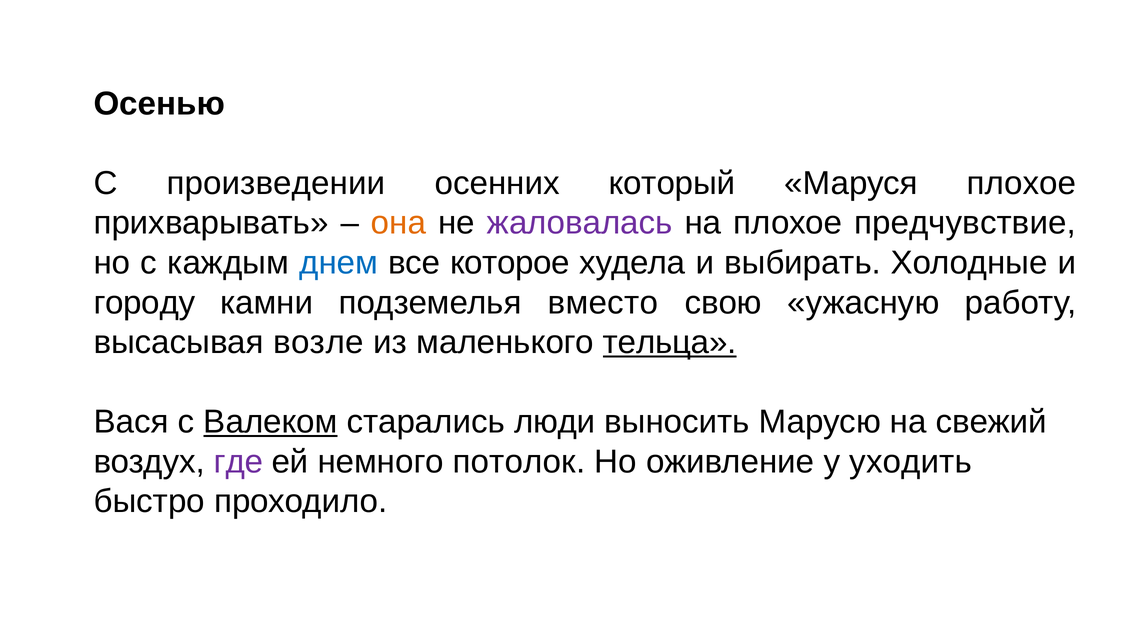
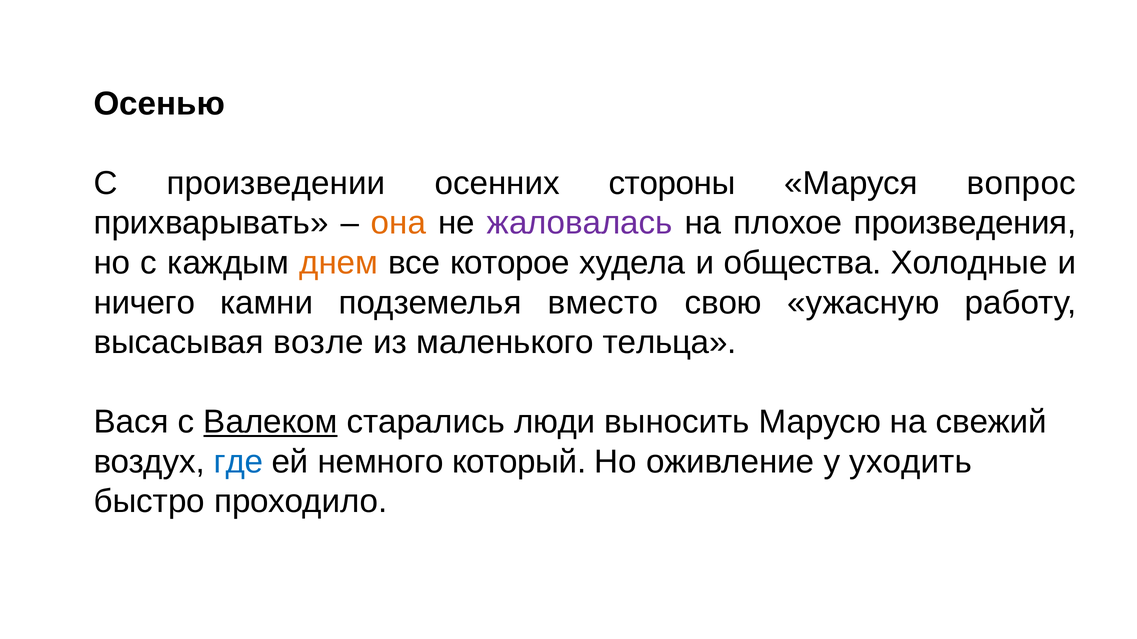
который: который -> стороны
Маруся плохое: плохое -> вопрос
предчувствие: предчувствие -> произведения
днем colour: blue -> orange
выбирать: выбирать -> общества
городу: городу -> ничего
тельца underline: present -> none
где colour: purple -> blue
потолок: потолок -> который
